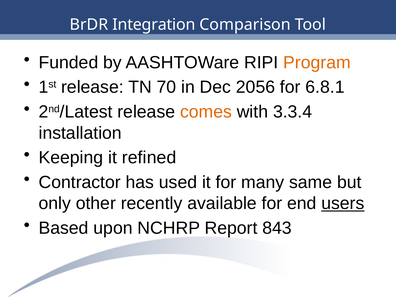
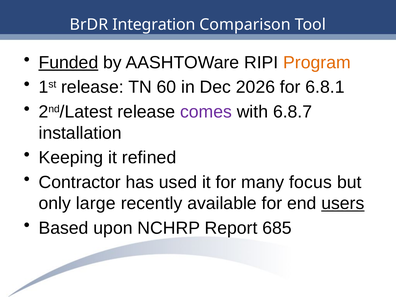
Funded underline: none -> present
70: 70 -> 60
2056: 2056 -> 2026
comes colour: orange -> purple
3.3.4: 3.3.4 -> 6.8.7
same: same -> focus
other: other -> large
843: 843 -> 685
